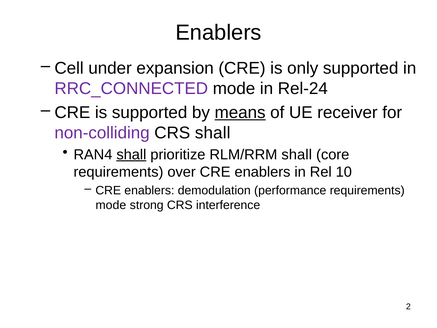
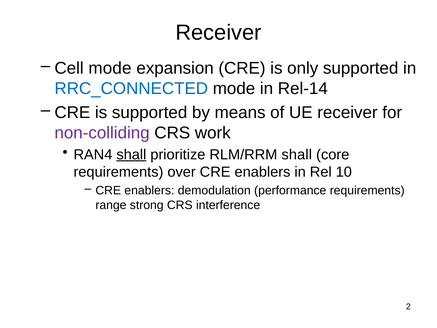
Enablers at (218, 32): Enablers -> Receiver
Cell under: under -> mode
RRC_CONNECTED colour: purple -> blue
Rel-24: Rel-24 -> Rel-14
means underline: present -> none
CRS shall: shall -> work
mode at (111, 205): mode -> range
